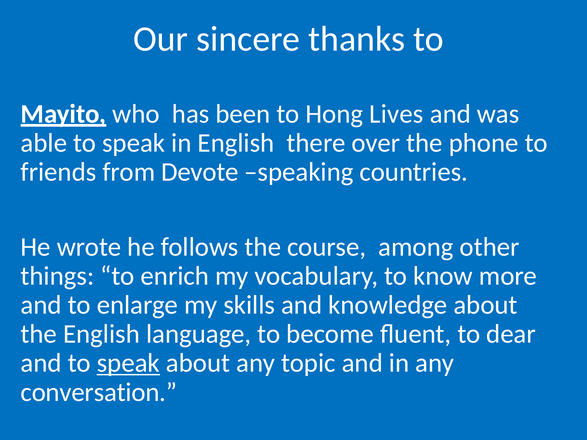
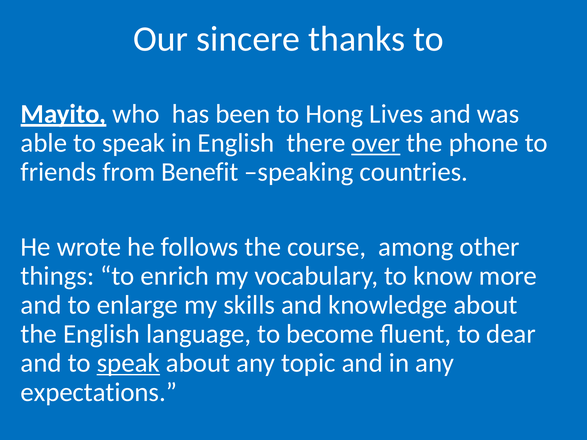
over underline: none -> present
Devote: Devote -> Benefit
conversation: conversation -> expectations
